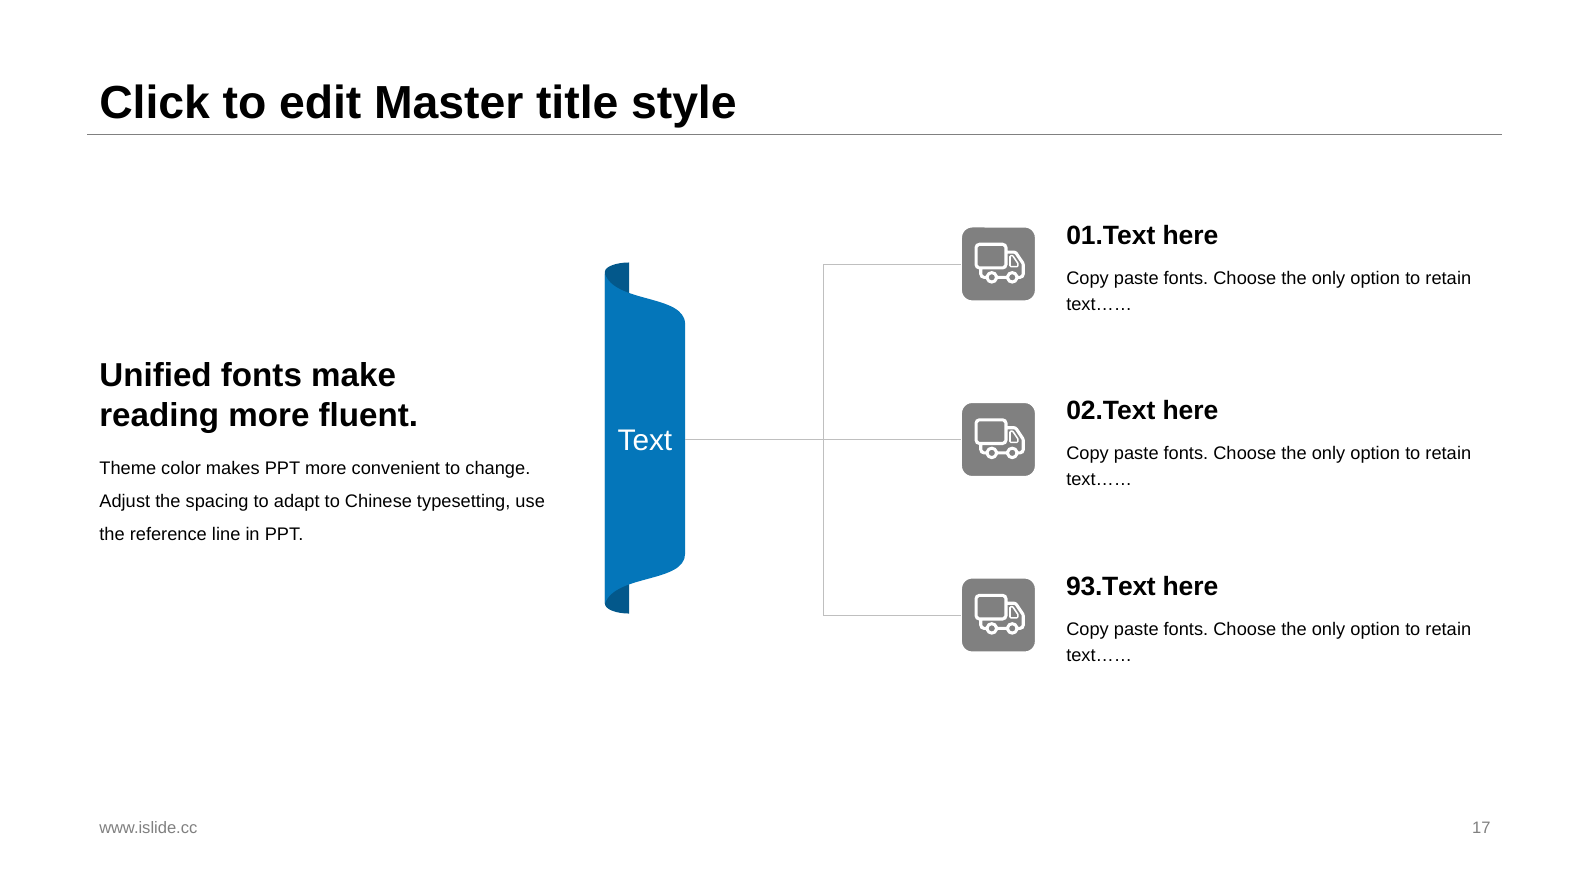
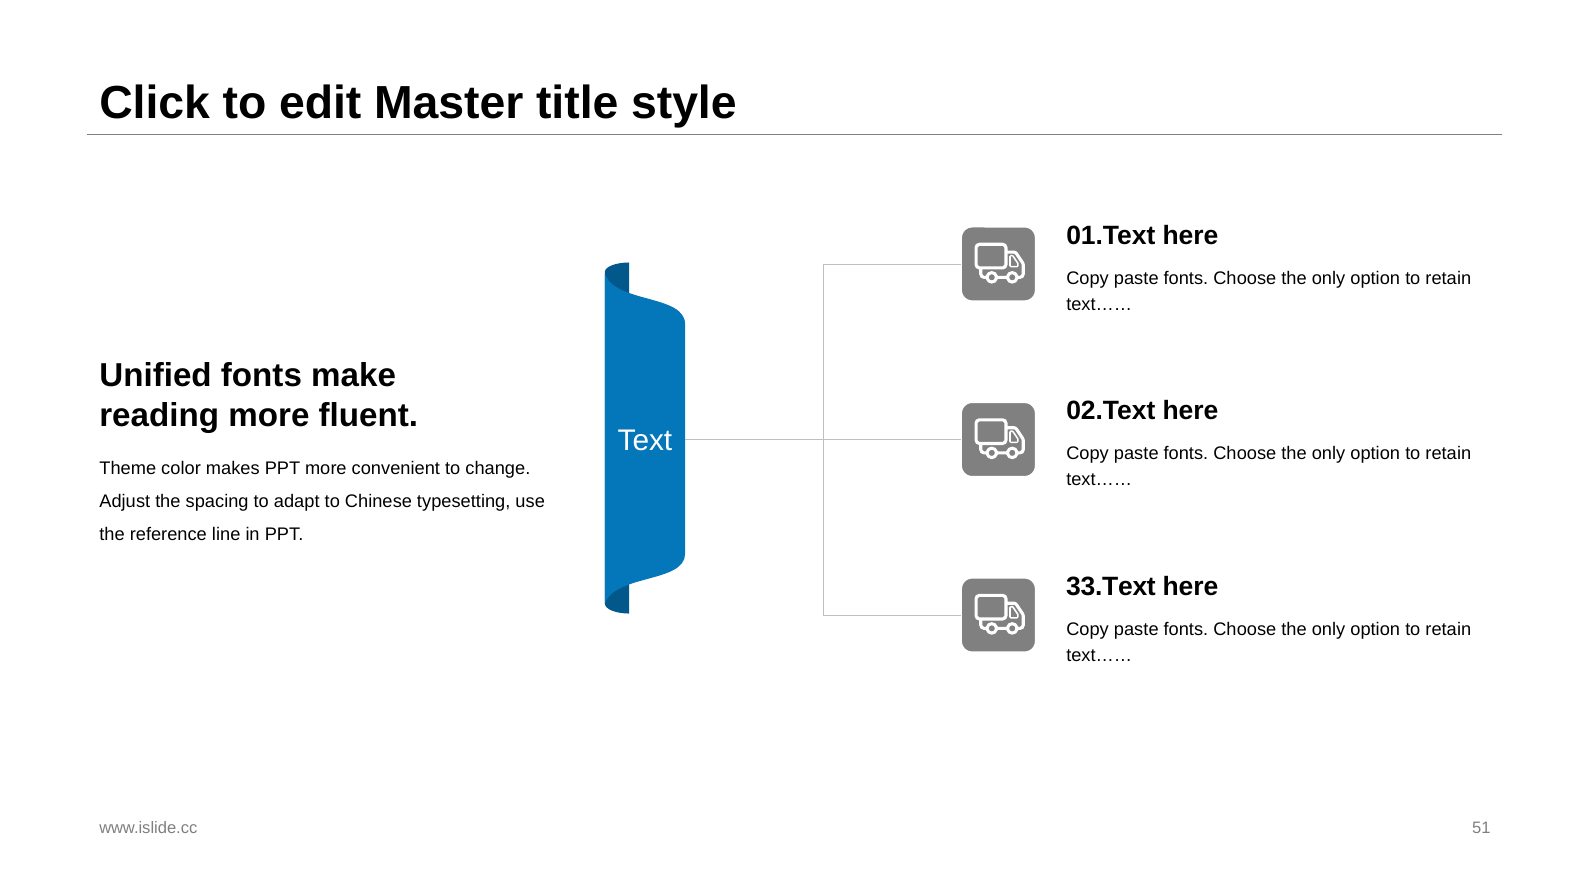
93.Text: 93.Text -> 33.Text
17: 17 -> 51
